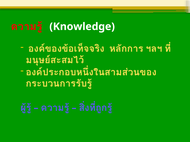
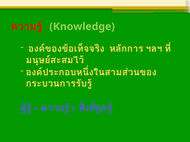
Knowledge colour: white -> light green
